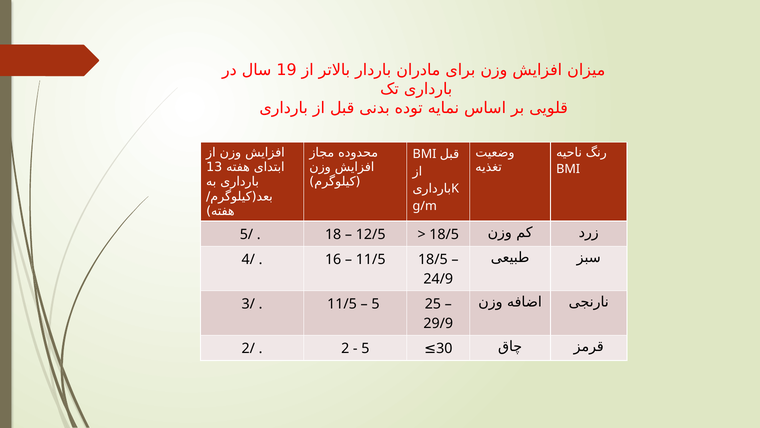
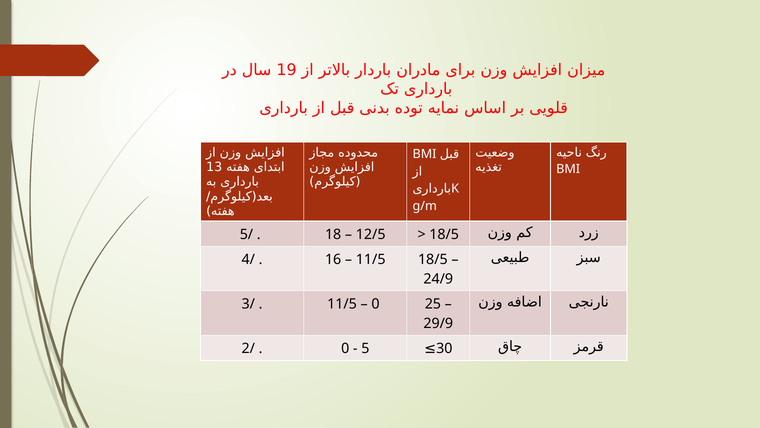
5 at (376, 304): 5 -> 0
2 at (345, 348): 2 -> 0
